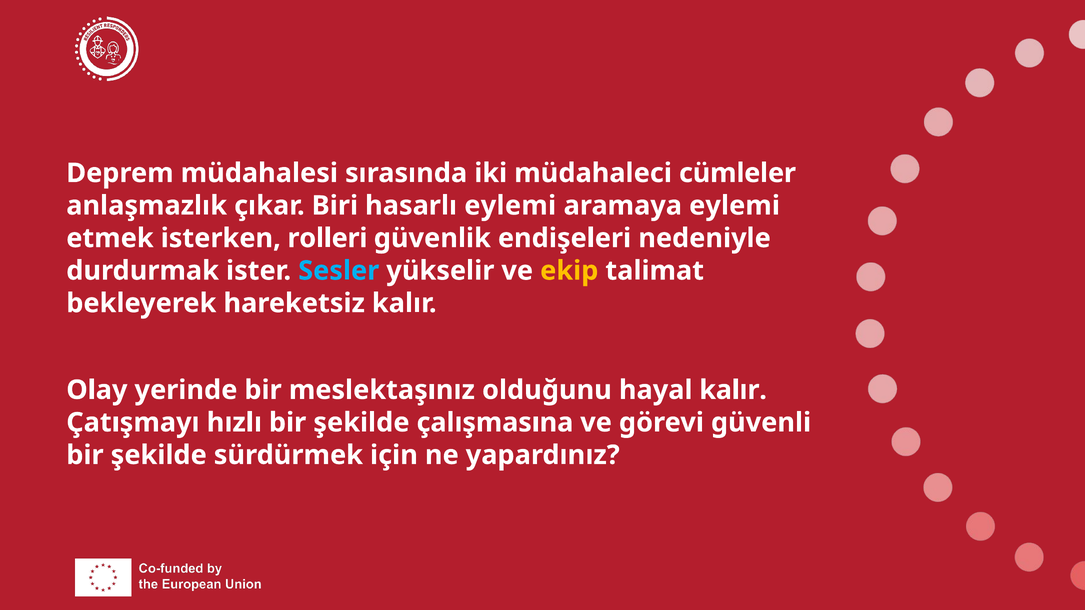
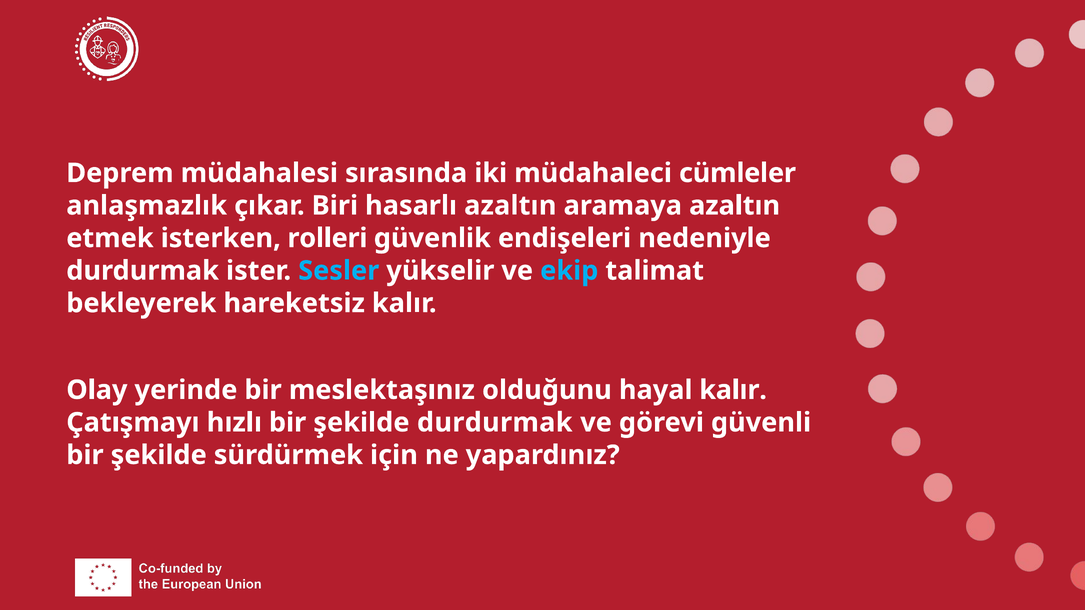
hasarlı eylemi: eylemi -> azaltın
aramaya eylemi: eylemi -> azaltın
ekip colour: yellow -> light blue
şekilde çalışmasına: çalışmasına -> durdurmak
